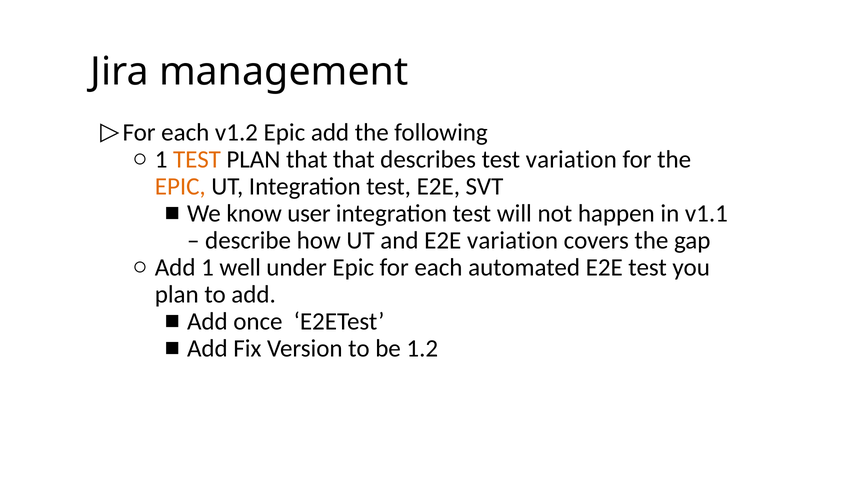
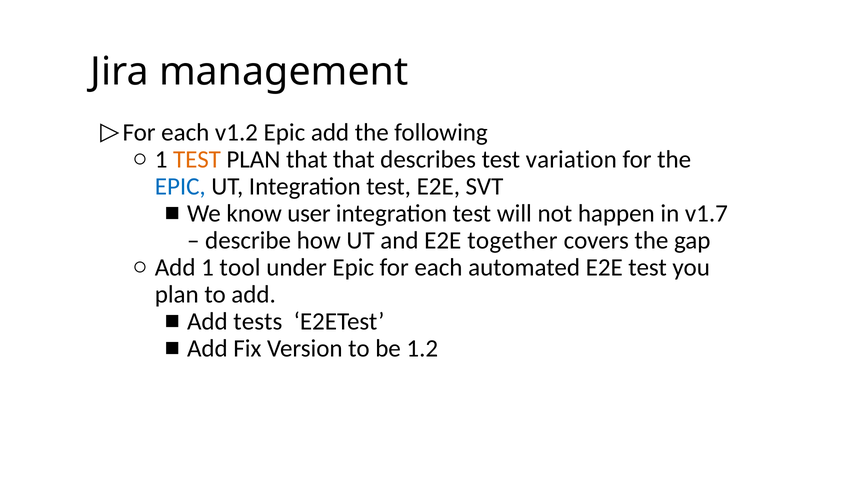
EPIC at (180, 187) colour: orange -> blue
v1.1: v1.1 -> v1.7
E2E variation: variation -> together
well: well -> tool
once: once -> tests
